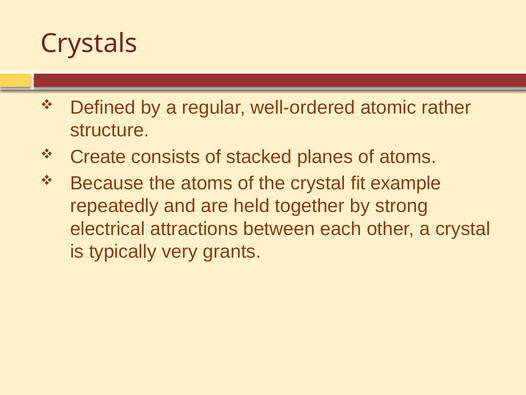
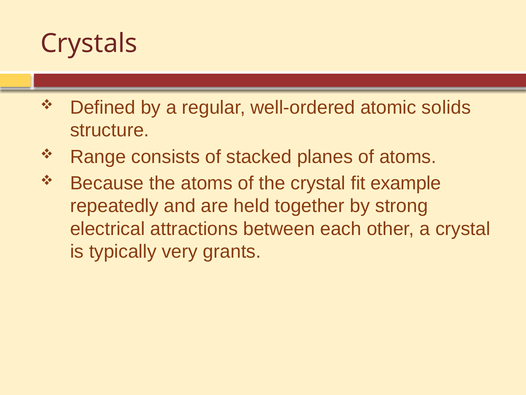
rather: rather -> solids
Create: Create -> Range
